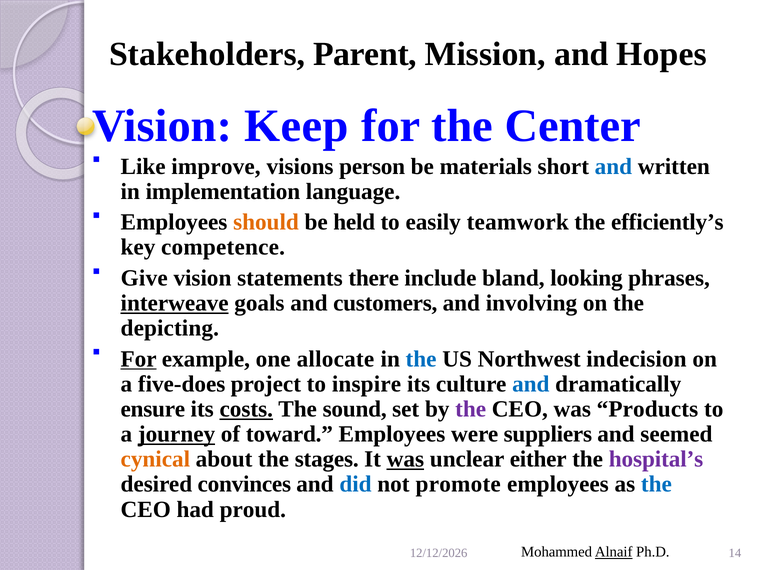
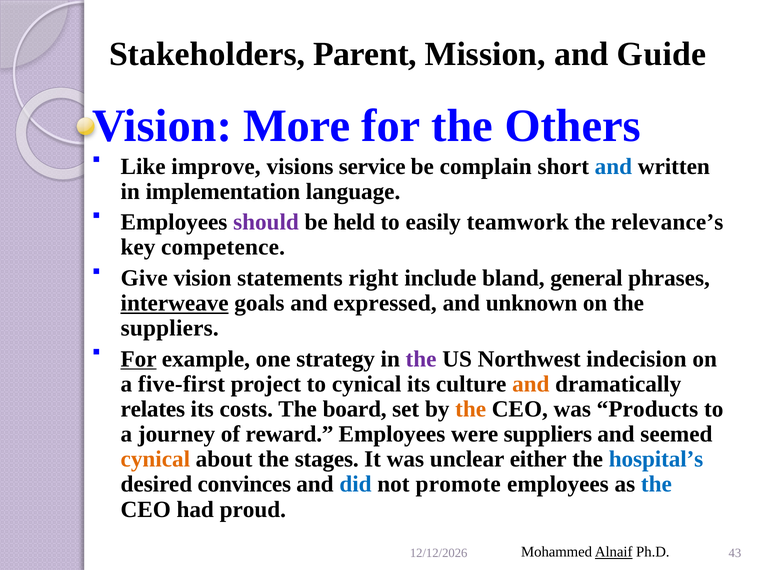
Hopes: Hopes -> Guide
Keep: Keep -> More
Center: Center -> Others
person: person -> service
materials: materials -> complain
should colour: orange -> purple
efficiently’s: efficiently’s -> relevance’s
there: there -> right
looking: looking -> general
customers: customers -> expressed
involving: involving -> unknown
depicting at (170, 328): depicting -> suppliers
allocate: allocate -> strategy
the at (421, 359) colour: blue -> purple
five-does: five-does -> five-first
to inspire: inspire -> cynical
and at (531, 384) colour: blue -> orange
ensure: ensure -> relates
costs underline: present -> none
sound: sound -> board
the at (471, 409) colour: purple -> orange
journey underline: present -> none
toward: toward -> reward
was at (405, 459) underline: present -> none
hospital’s colour: purple -> blue
14: 14 -> 43
